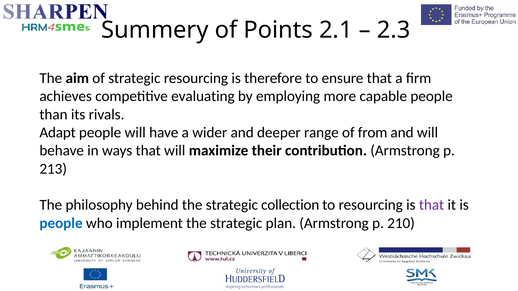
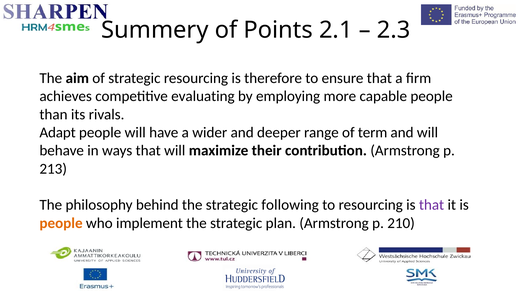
from: from -> term
collection: collection -> following
people at (61, 223) colour: blue -> orange
